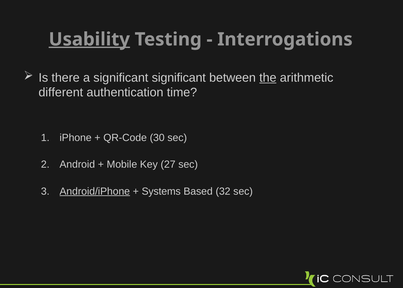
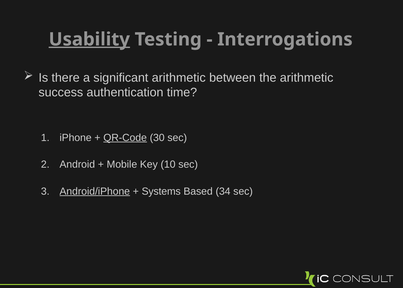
significant significant: significant -> arithmetic
the underline: present -> none
different: different -> success
QR-Code underline: none -> present
27: 27 -> 10
32: 32 -> 34
